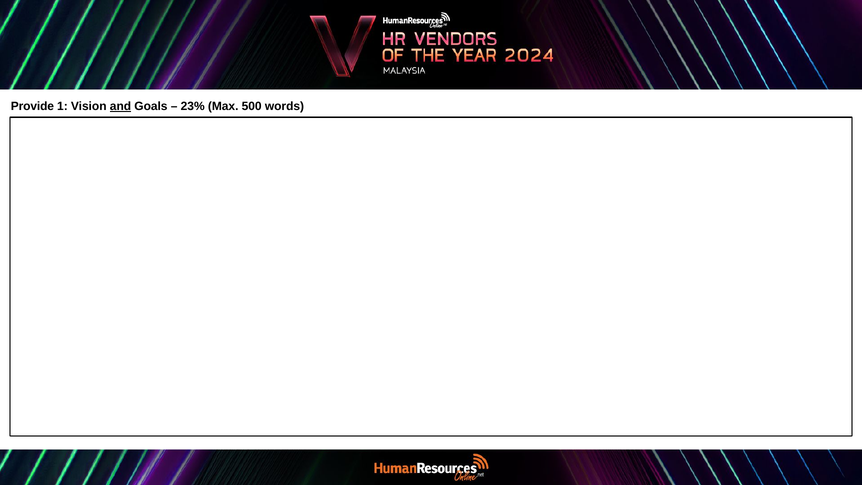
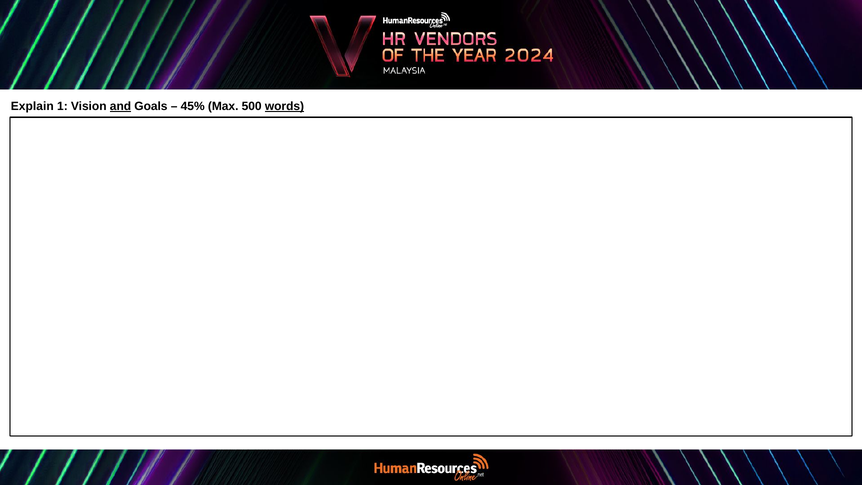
Provide: Provide -> Explain
23%: 23% -> 45%
words underline: none -> present
